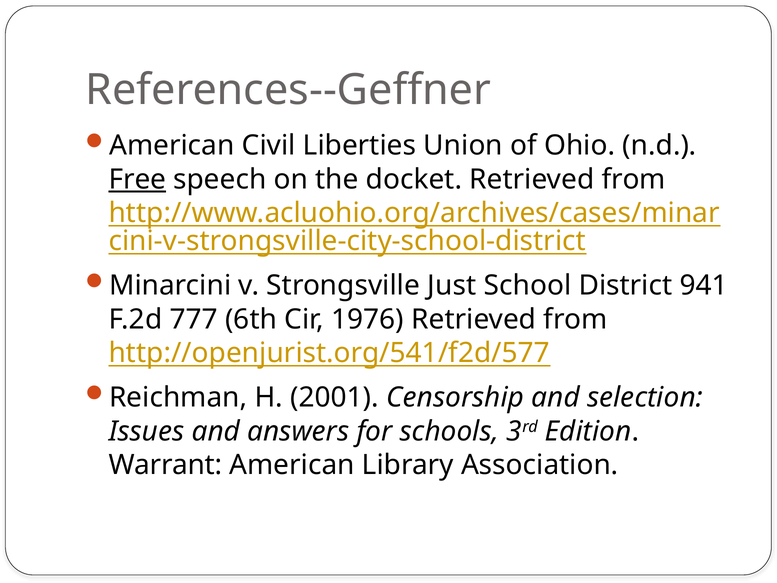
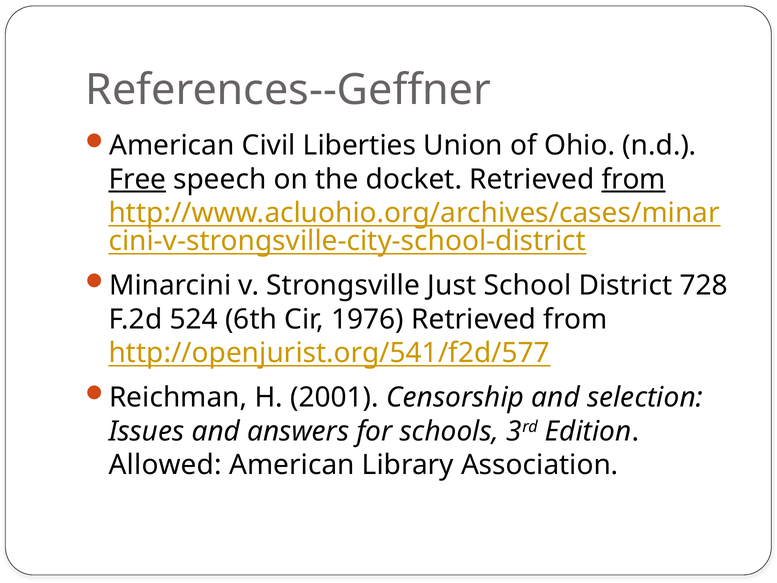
from at (634, 179) underline: none -> present
941: 941 -> 728
777: 777 -> 524
Warrant: Warrant -> Allowed
